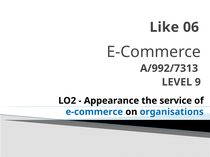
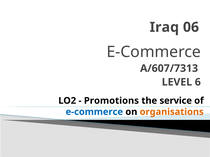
Like: Like -> Iraq
A/992/7313: A/992/7313 -> A/607/7313
9: 9 -> 6
Appearance: Appearance -> Promotions
organisations colour: blue -> orange
